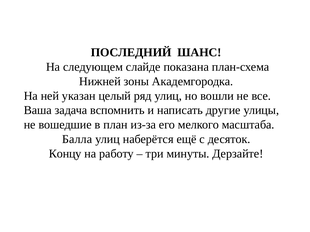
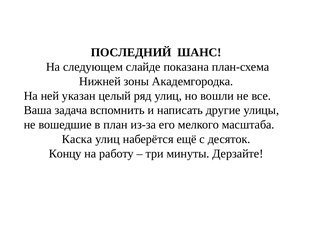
Балла: Балла -> Каска
